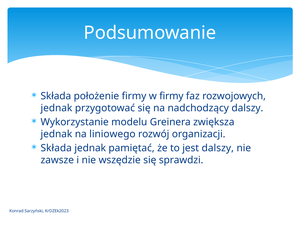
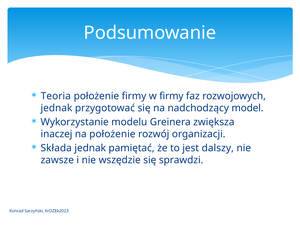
Składa at (56, 96): Składa -> Teoria
nadchodzący dalszy: dalszy -> model
jednak at (56, 134): jednak -> inaczej
na liniowego: liniowego -> położenie
